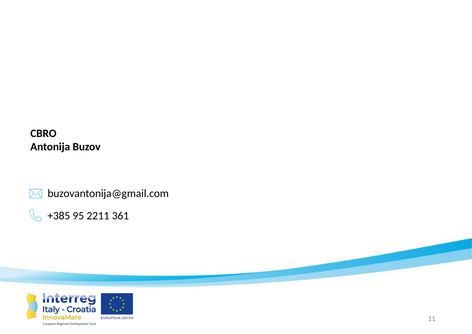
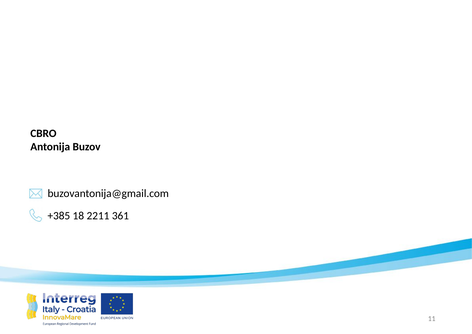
95: 95 -> 18
